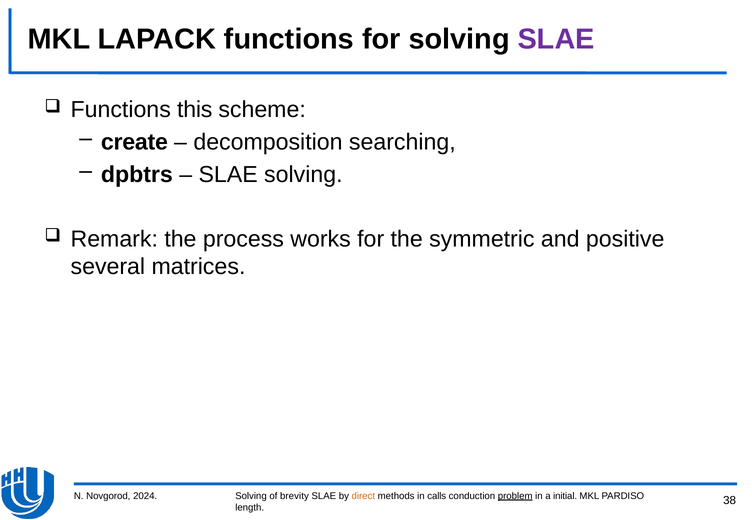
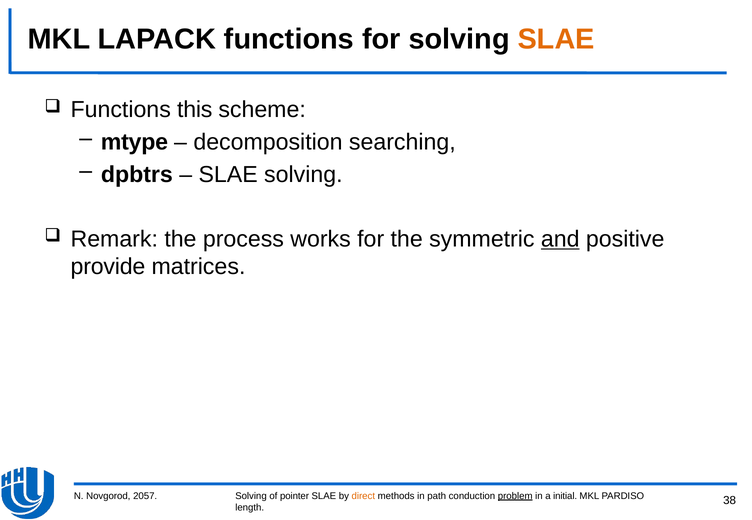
SLAE at (556, 39) colour: purple -> orange
create: create -> mtype
and underline: none -> present
several: several -> provide
2024: 2024 -> 2057
brevity: brevity -> pointer
calls: calls -> path
